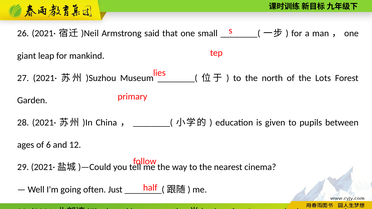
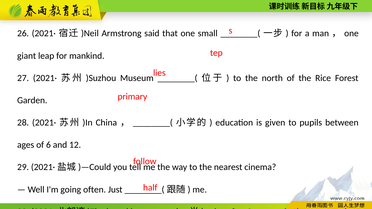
Lots: Lots -> Rice
